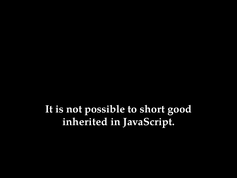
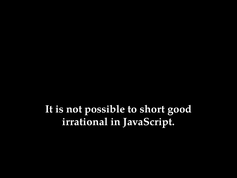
inherited: inherited -> irrational
